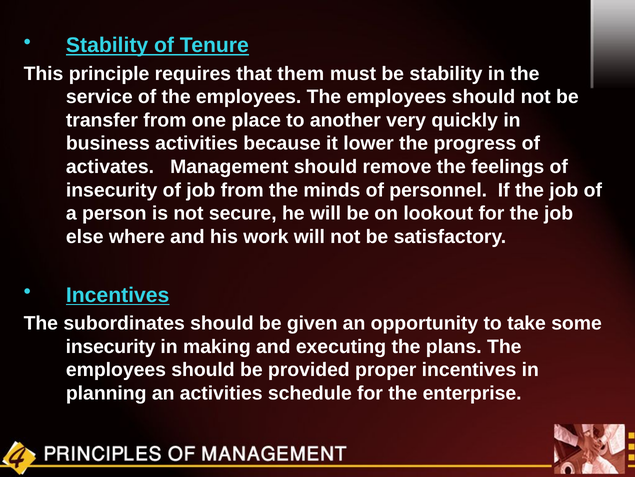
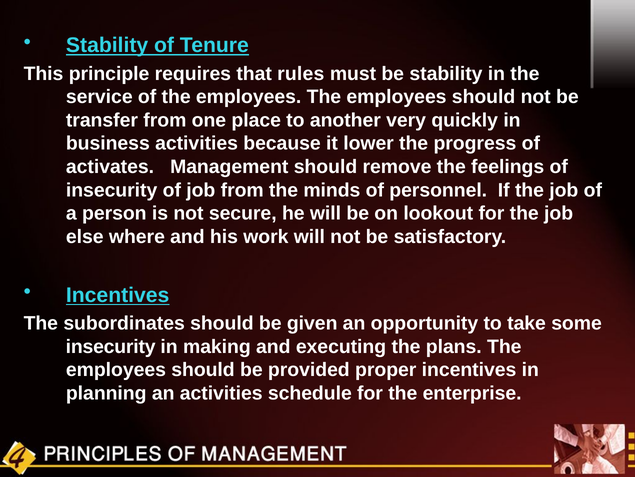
them: them -> rules
